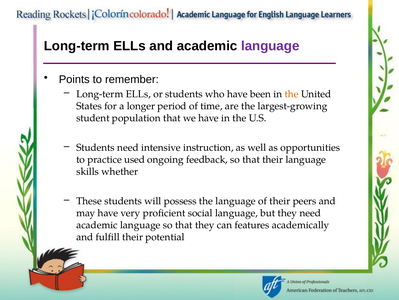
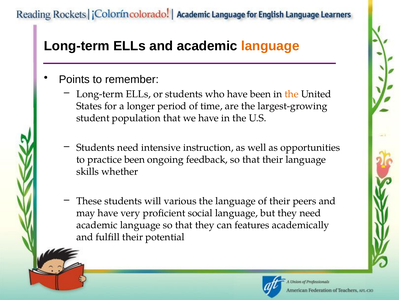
language at (270, 46) colour: purple -> orange
practice used: used -> been
possess: possess -> various
